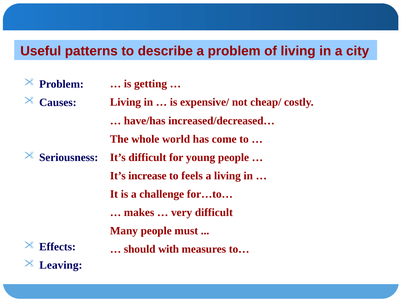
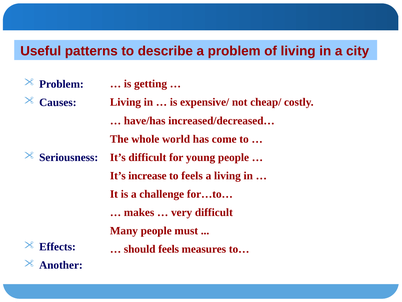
should with: with -> feels
Leaving: Leaving -> Another
